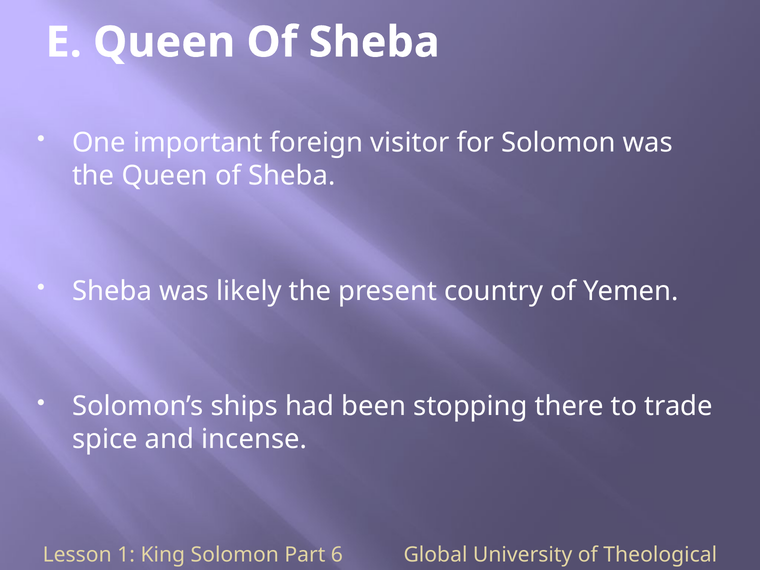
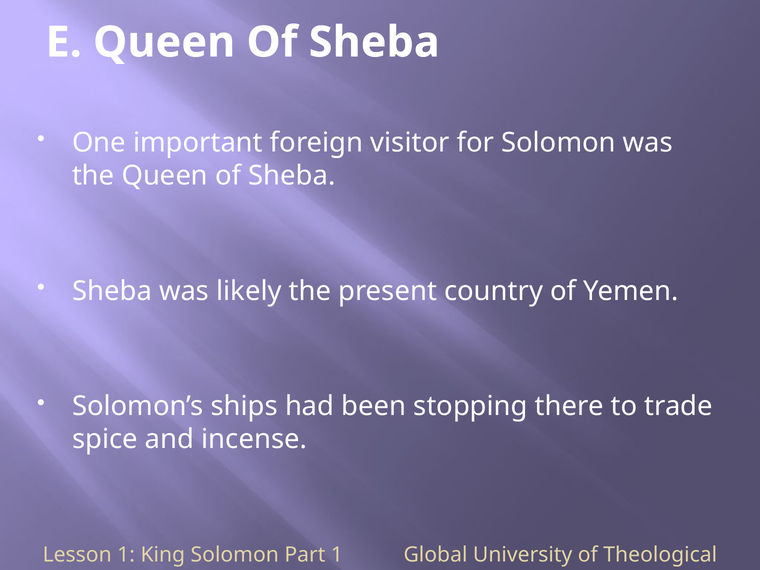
Part 6: 6 -> 1
